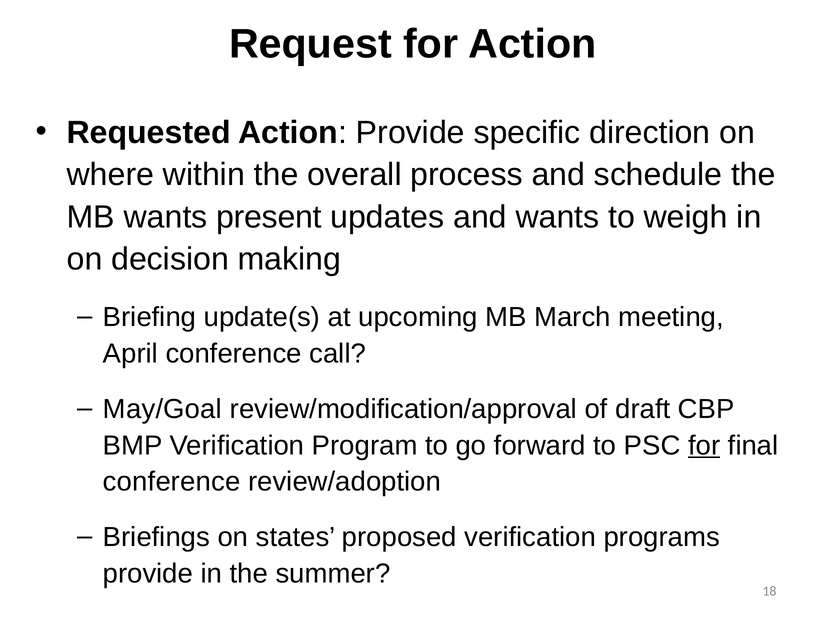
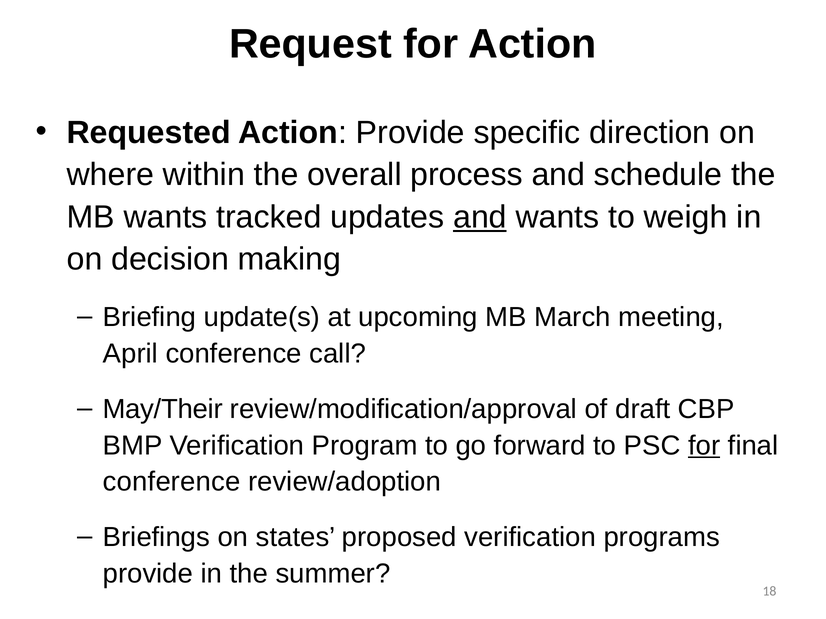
present: present -> tracked
and at (480, 217) underline: none -> present
May/Goal: May/Goal -> May/Their
